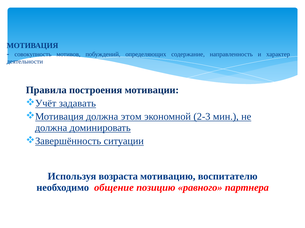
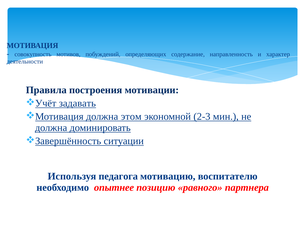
возраста: возраста -> педагога
общение: общение -> опытнее
